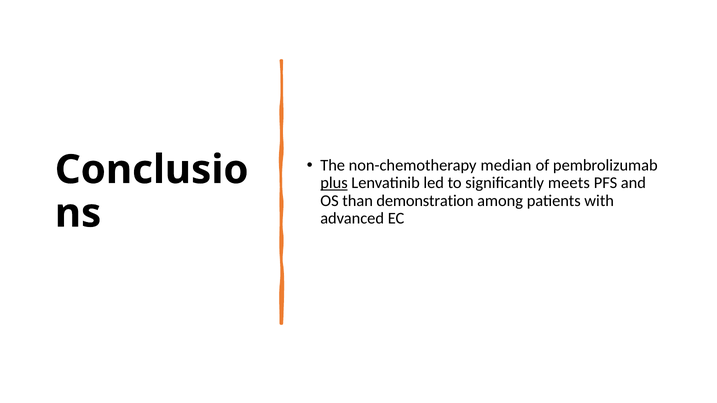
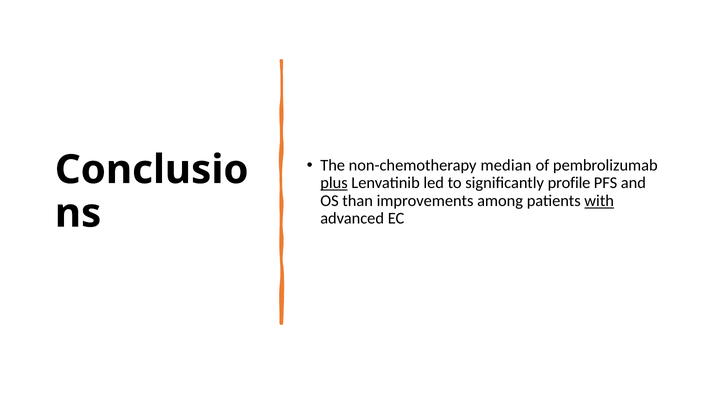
meets: meets -> profile
demonstration: demonstration -> improvements
with underline: none -> present
